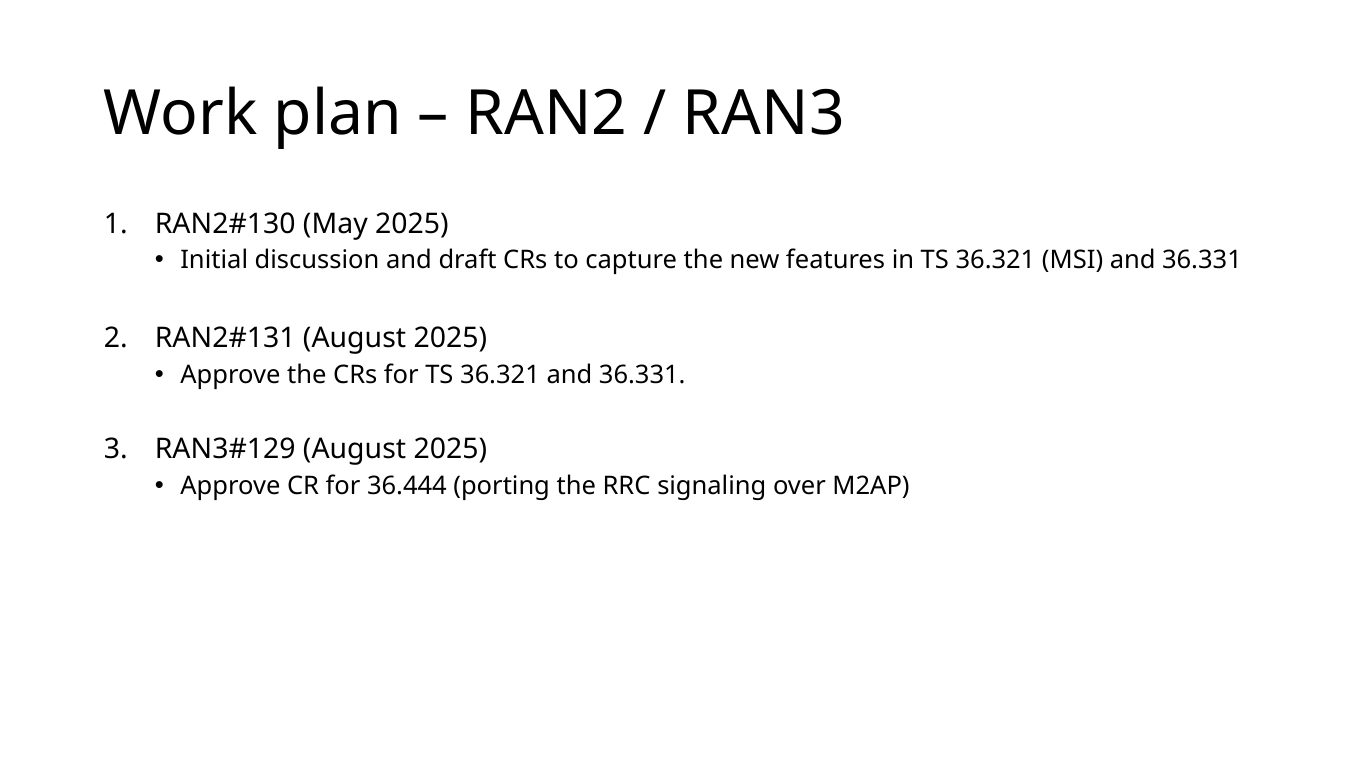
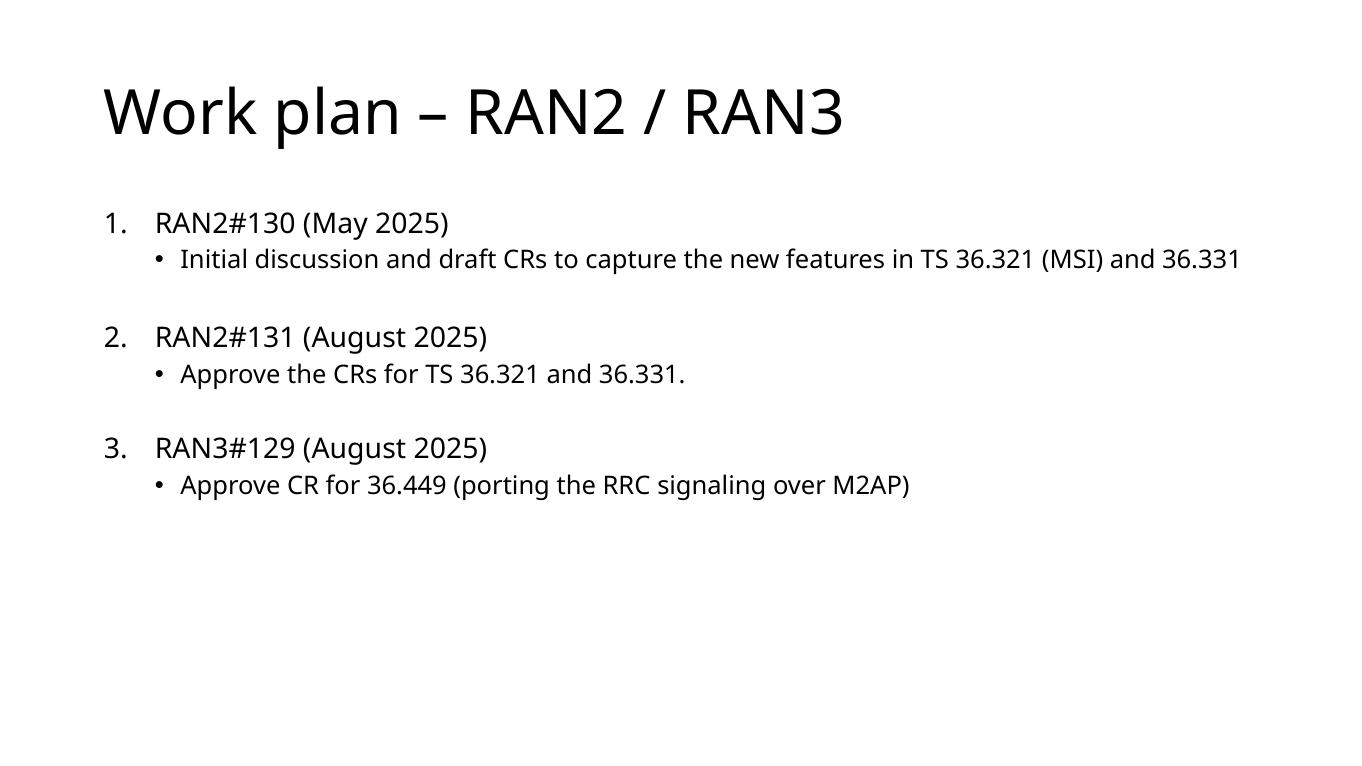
36.444: 36.444 -> 36.449
